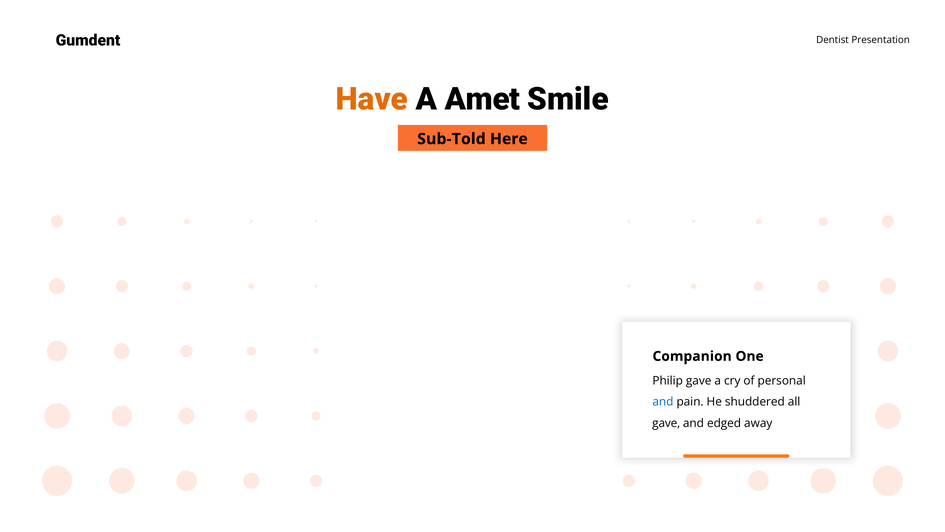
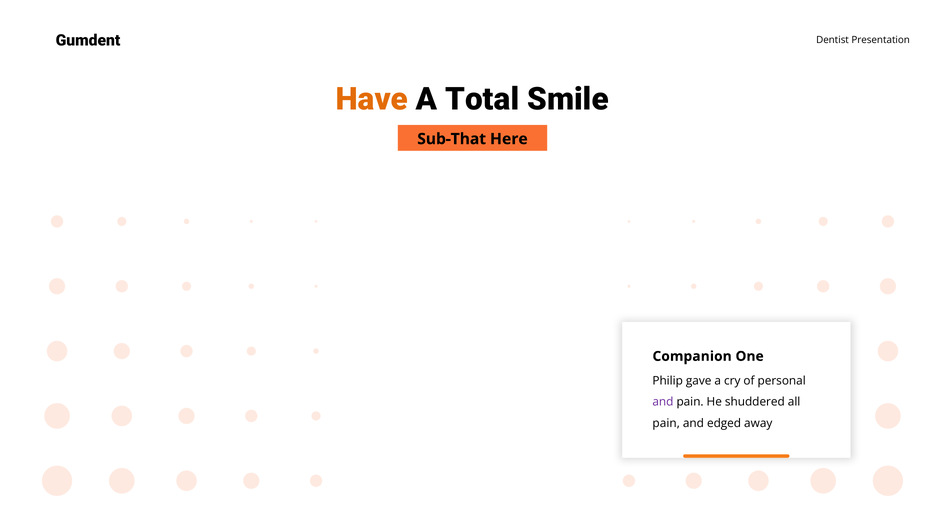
Amet: Amet -> Total
Sub-Told: Sub-Told -> Sub-That
and at (663, 402) colour: blue -> purple
gave at (666, 423): gave -> pain
